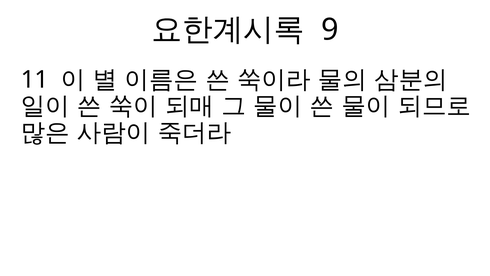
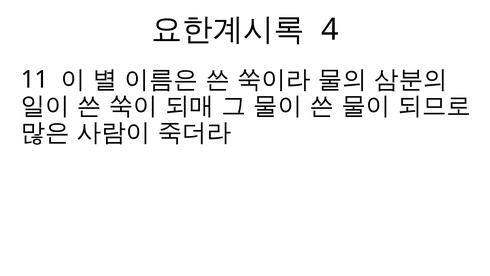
9: 9 -> 4
